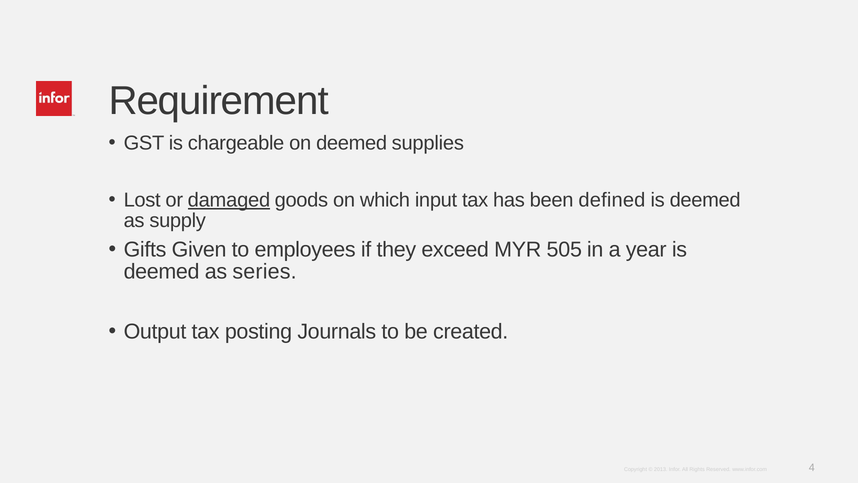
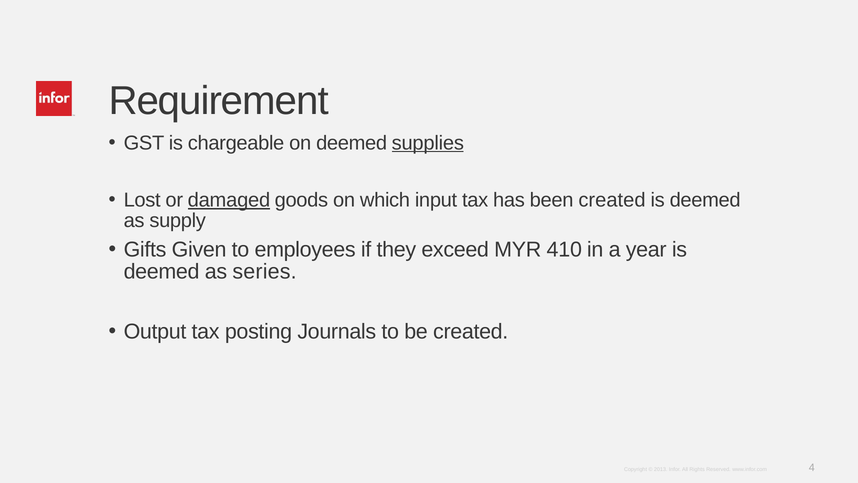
supplies underline: none -> present
been defined: defined -> created
505: 505 -> 410
